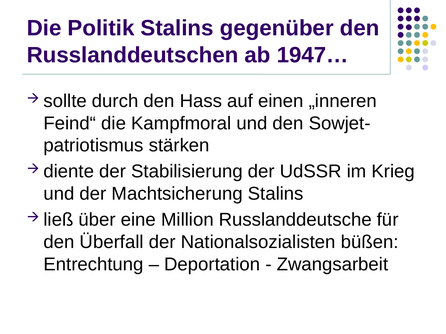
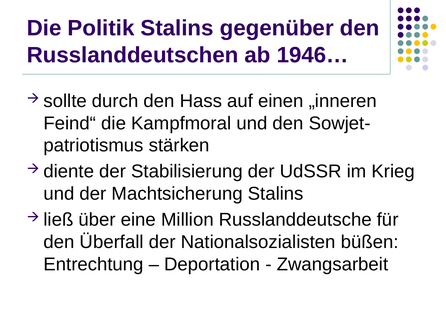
1947…: 1947… -> 1946…
